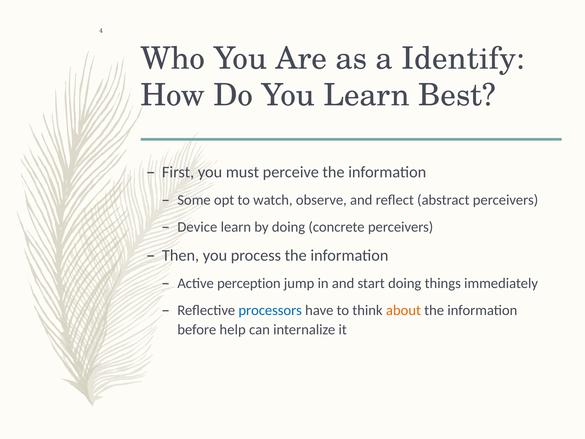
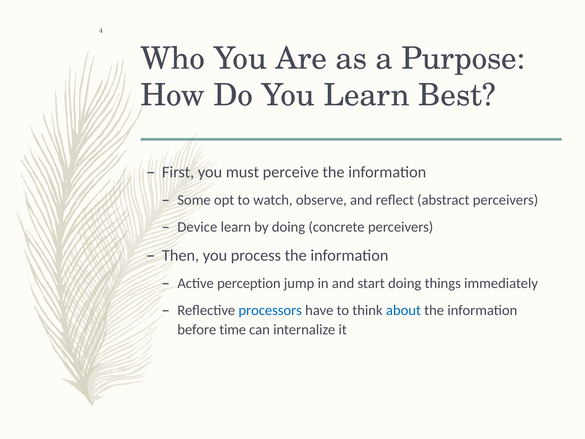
Identify: Identify -> Purpose
about colour: orange -> blue
help: help -> time
